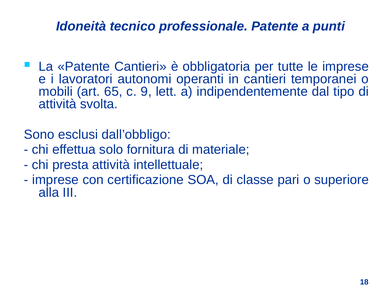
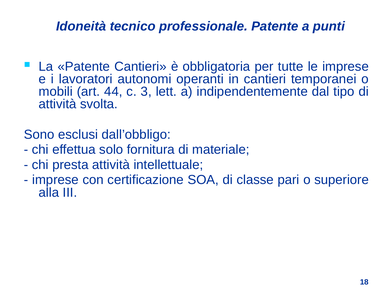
65: 65 -> 44
9: 9 -> 3
